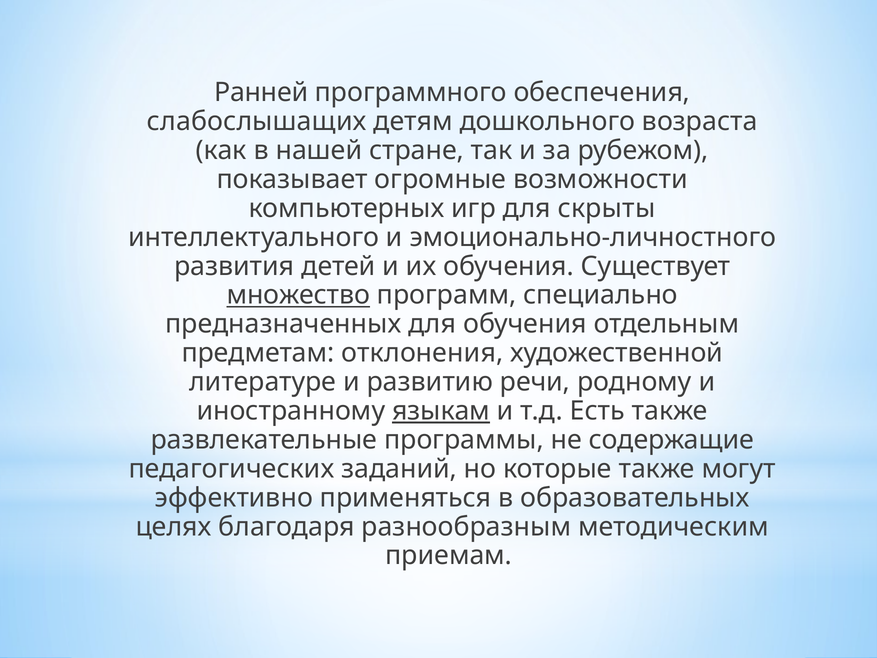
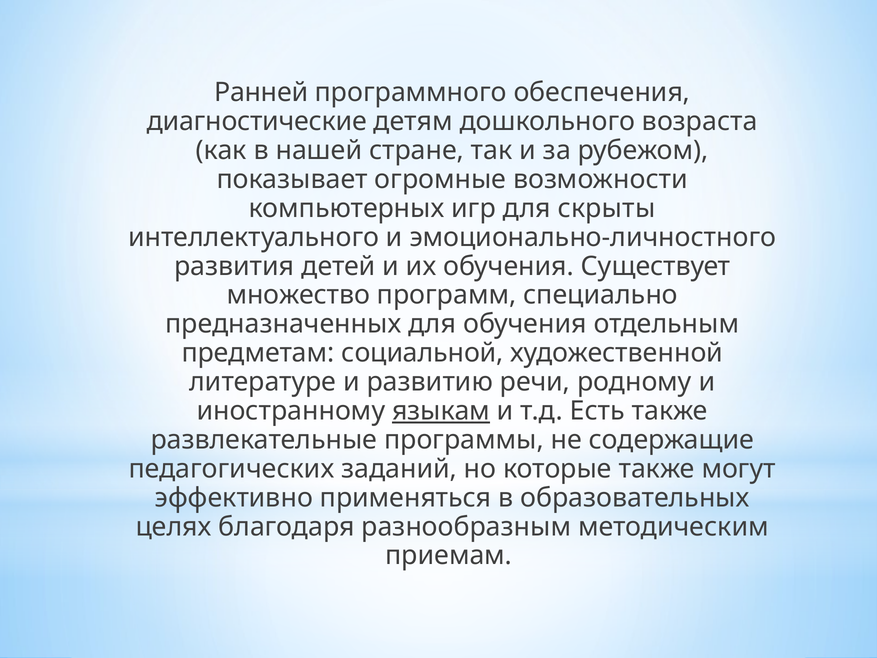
слабослышащих: слабослышащих -> диагностические
множество underline: present -> none
отклонения: отклонения -> социальной
